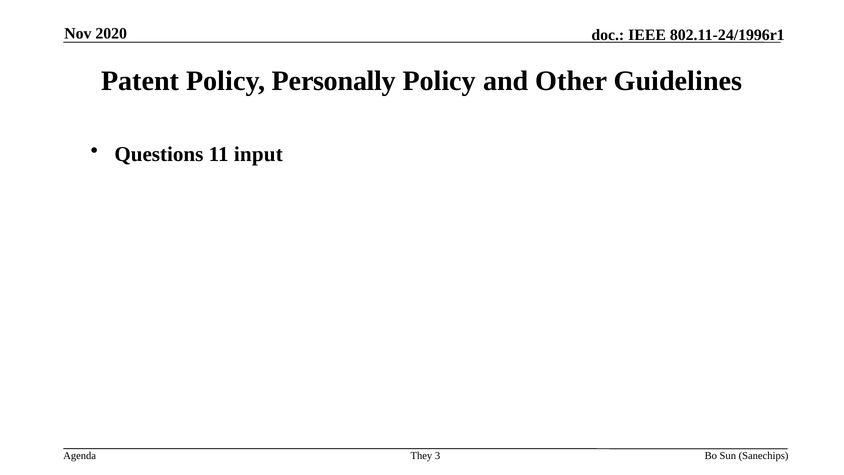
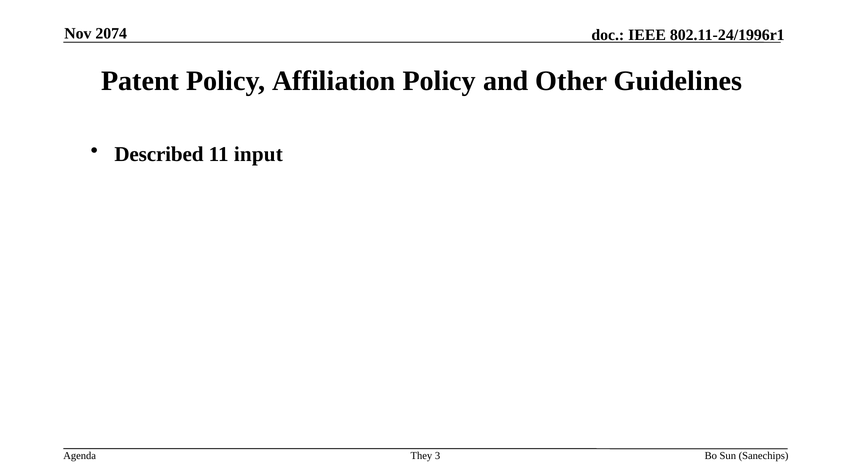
2020: 2020 -> 2074
Personally: Personally -> Affiliation
Questions: Questions -> Described
